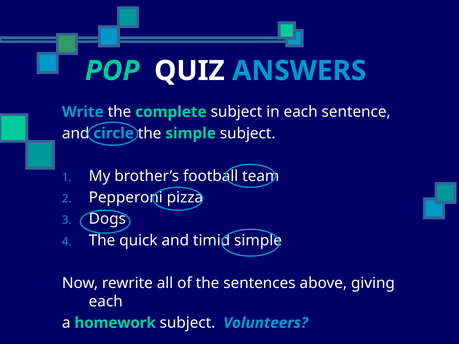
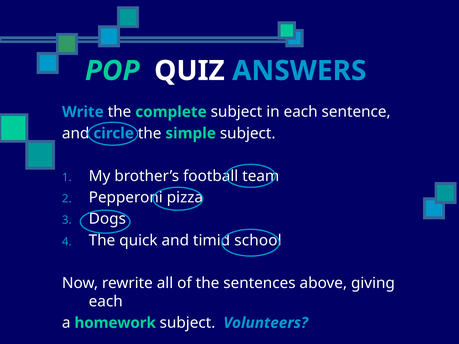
timid simple: simple -> school
